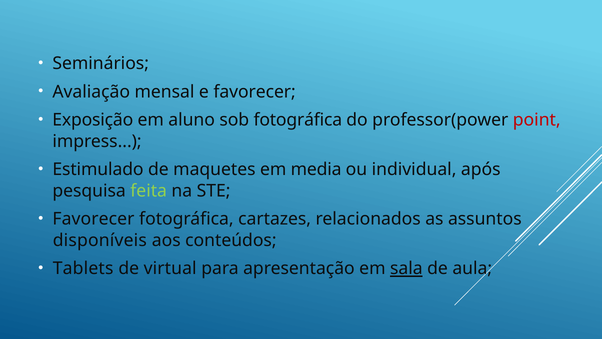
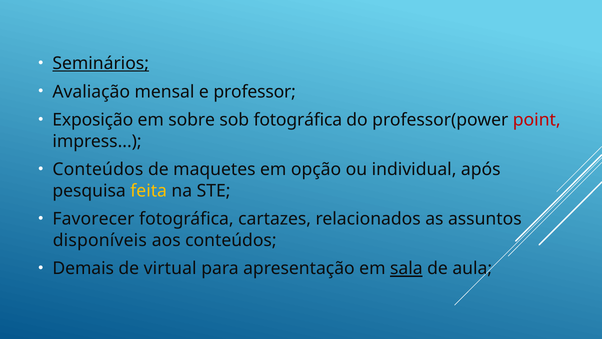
Seminários underline: none -> present
e favorecer: favorecer -> professor
aluno: aluno -> sobre
Estimulado at (98, 169): Estimulado -> Conteúdos
media: media -> opção
feita colour: light green -> yellow
Tablets: Tablets -> Demais
